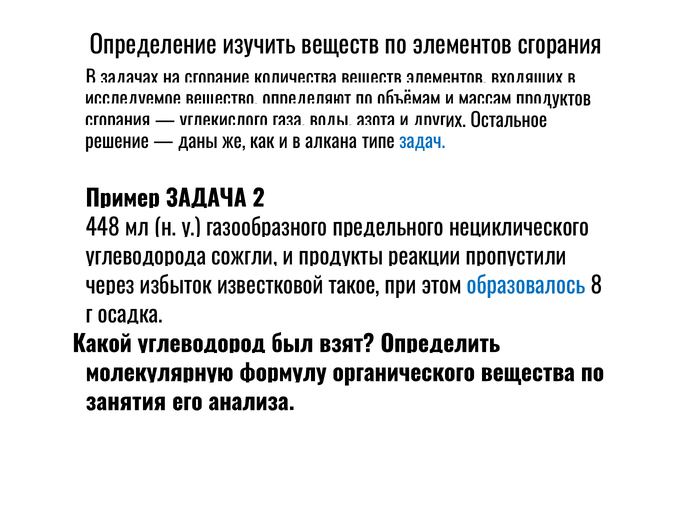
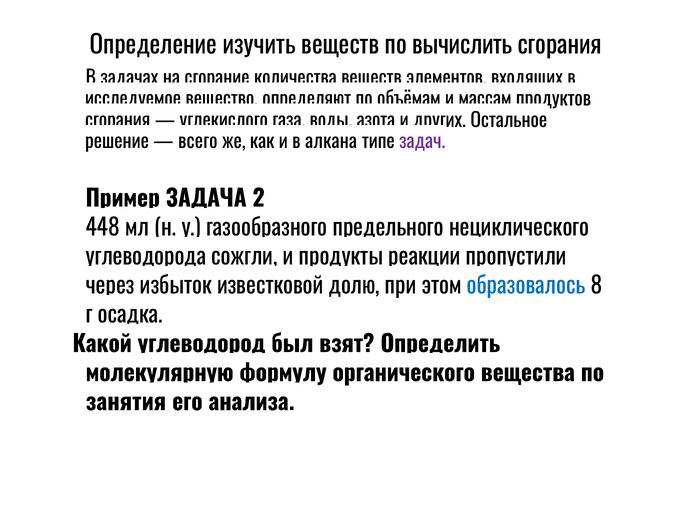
по элементов: элементов -> вычислить
даны: даны -> всего
задач colour: blue -> purple
такое: такое -> долю
